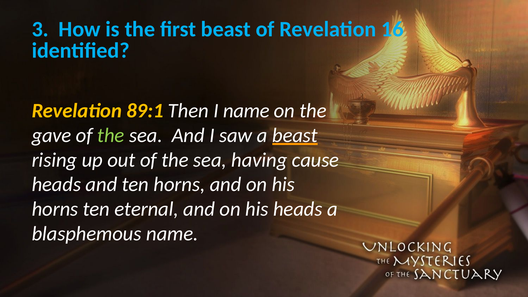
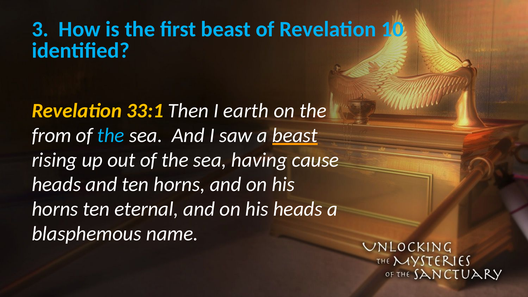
16: 16 -> 10
89:1: 89:1 -> 33:1
I name: name -> earth
gave: gave -> from
the at (111, 135) colour: light green -> light blue
